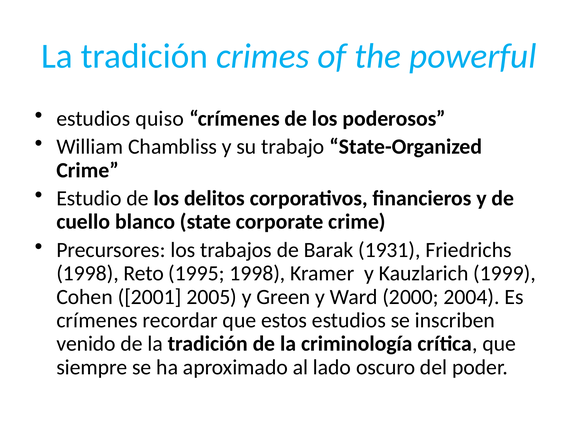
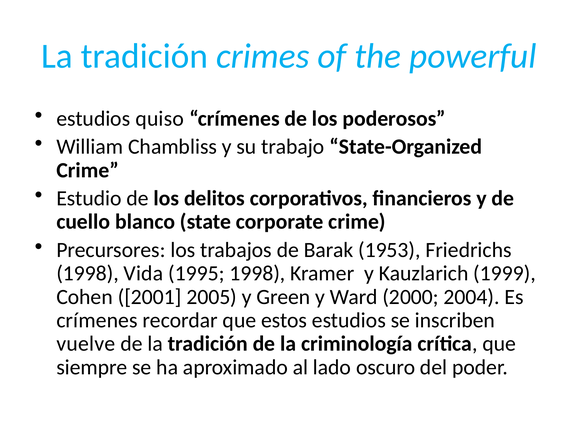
1931: 1931 -> 1953
Reto: Reto -> Vida
venido: venido -> vuelve
